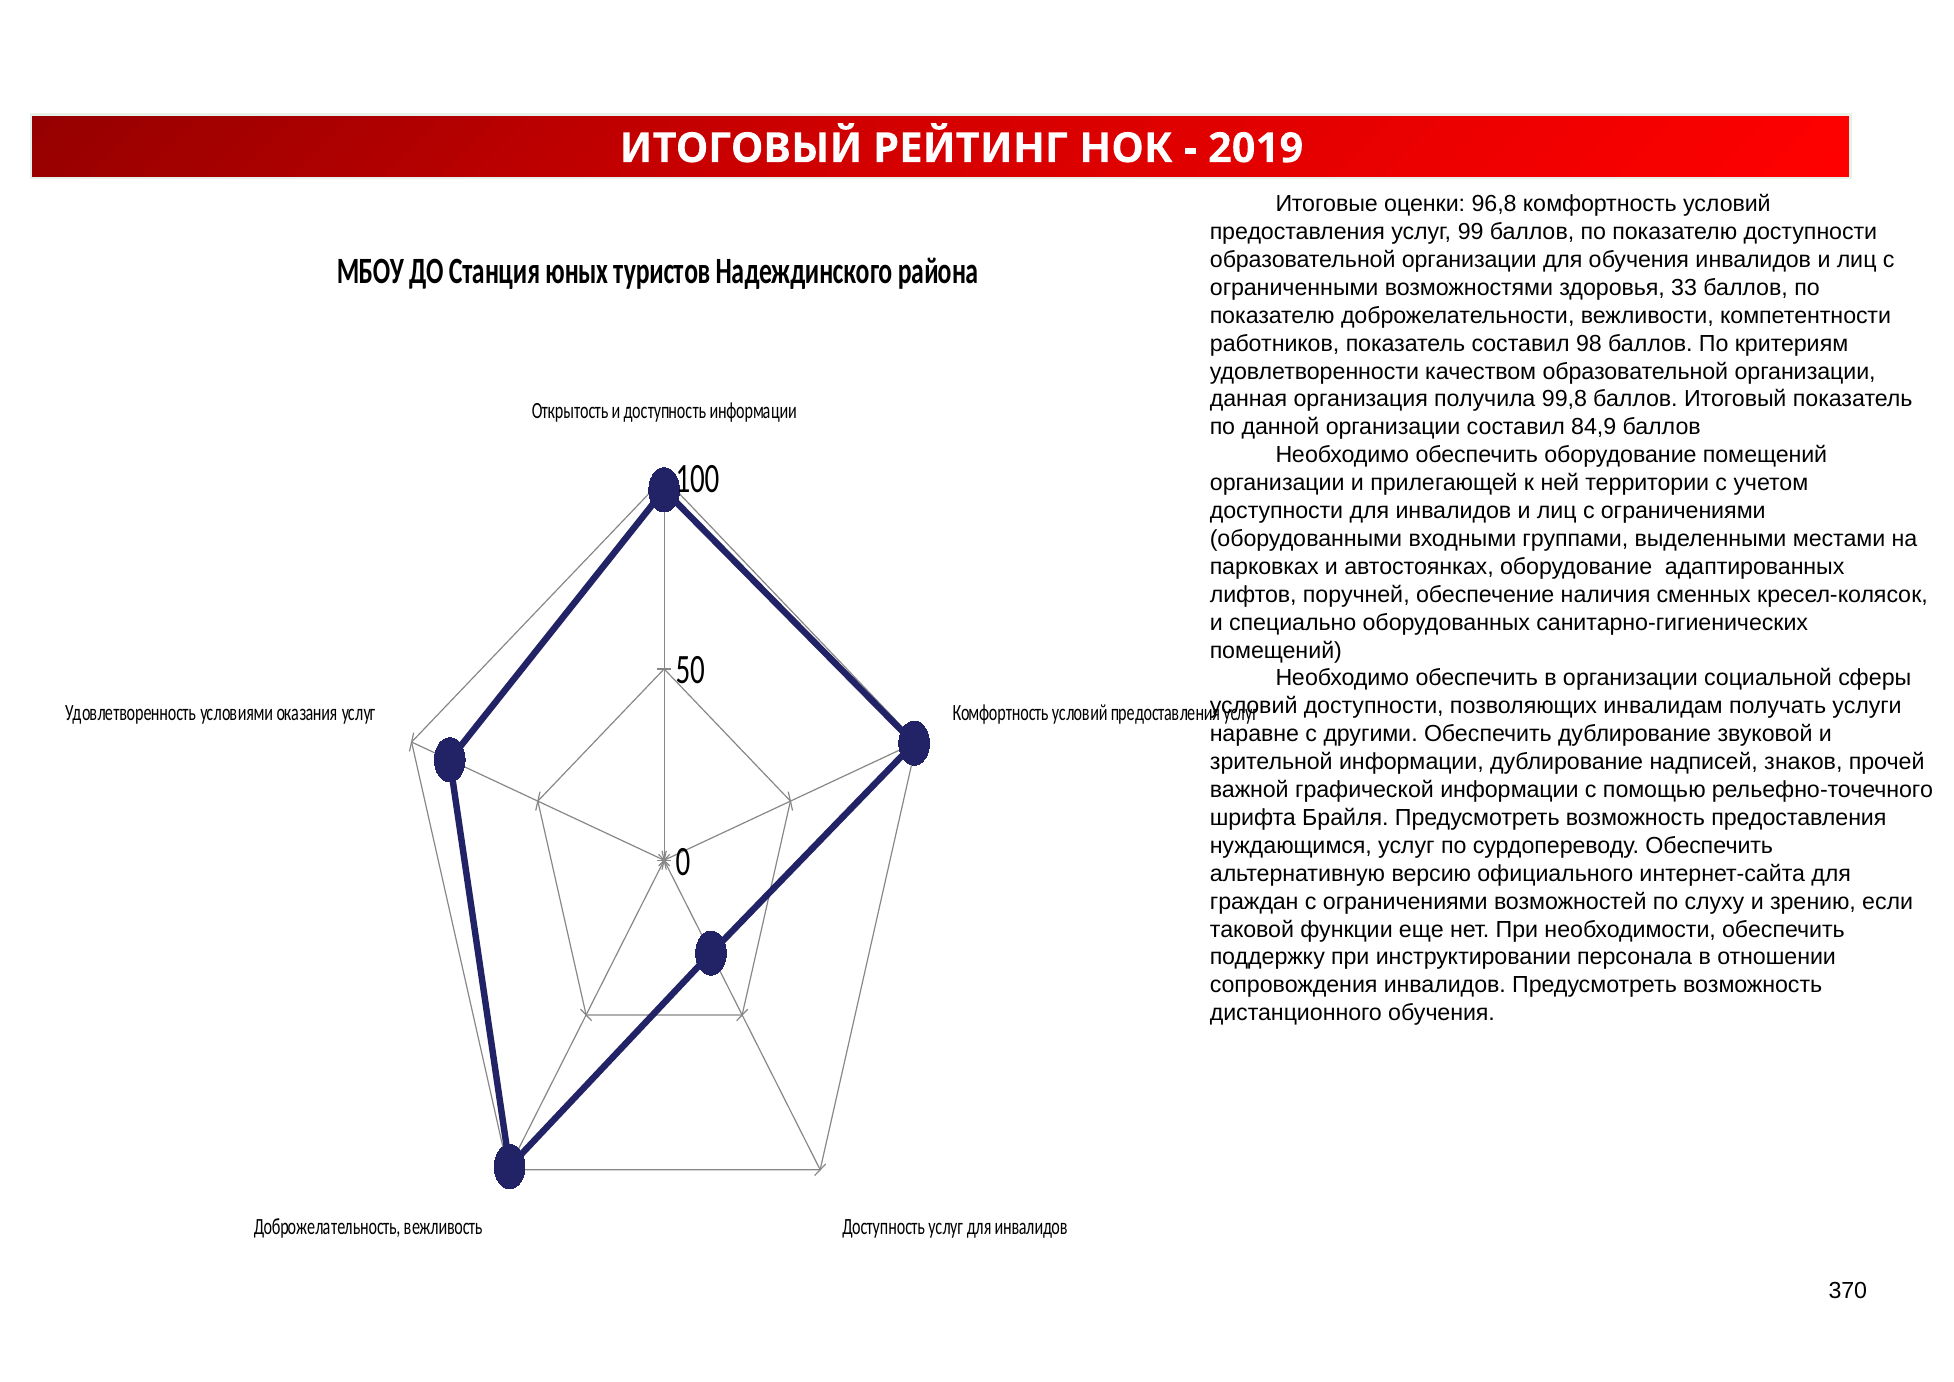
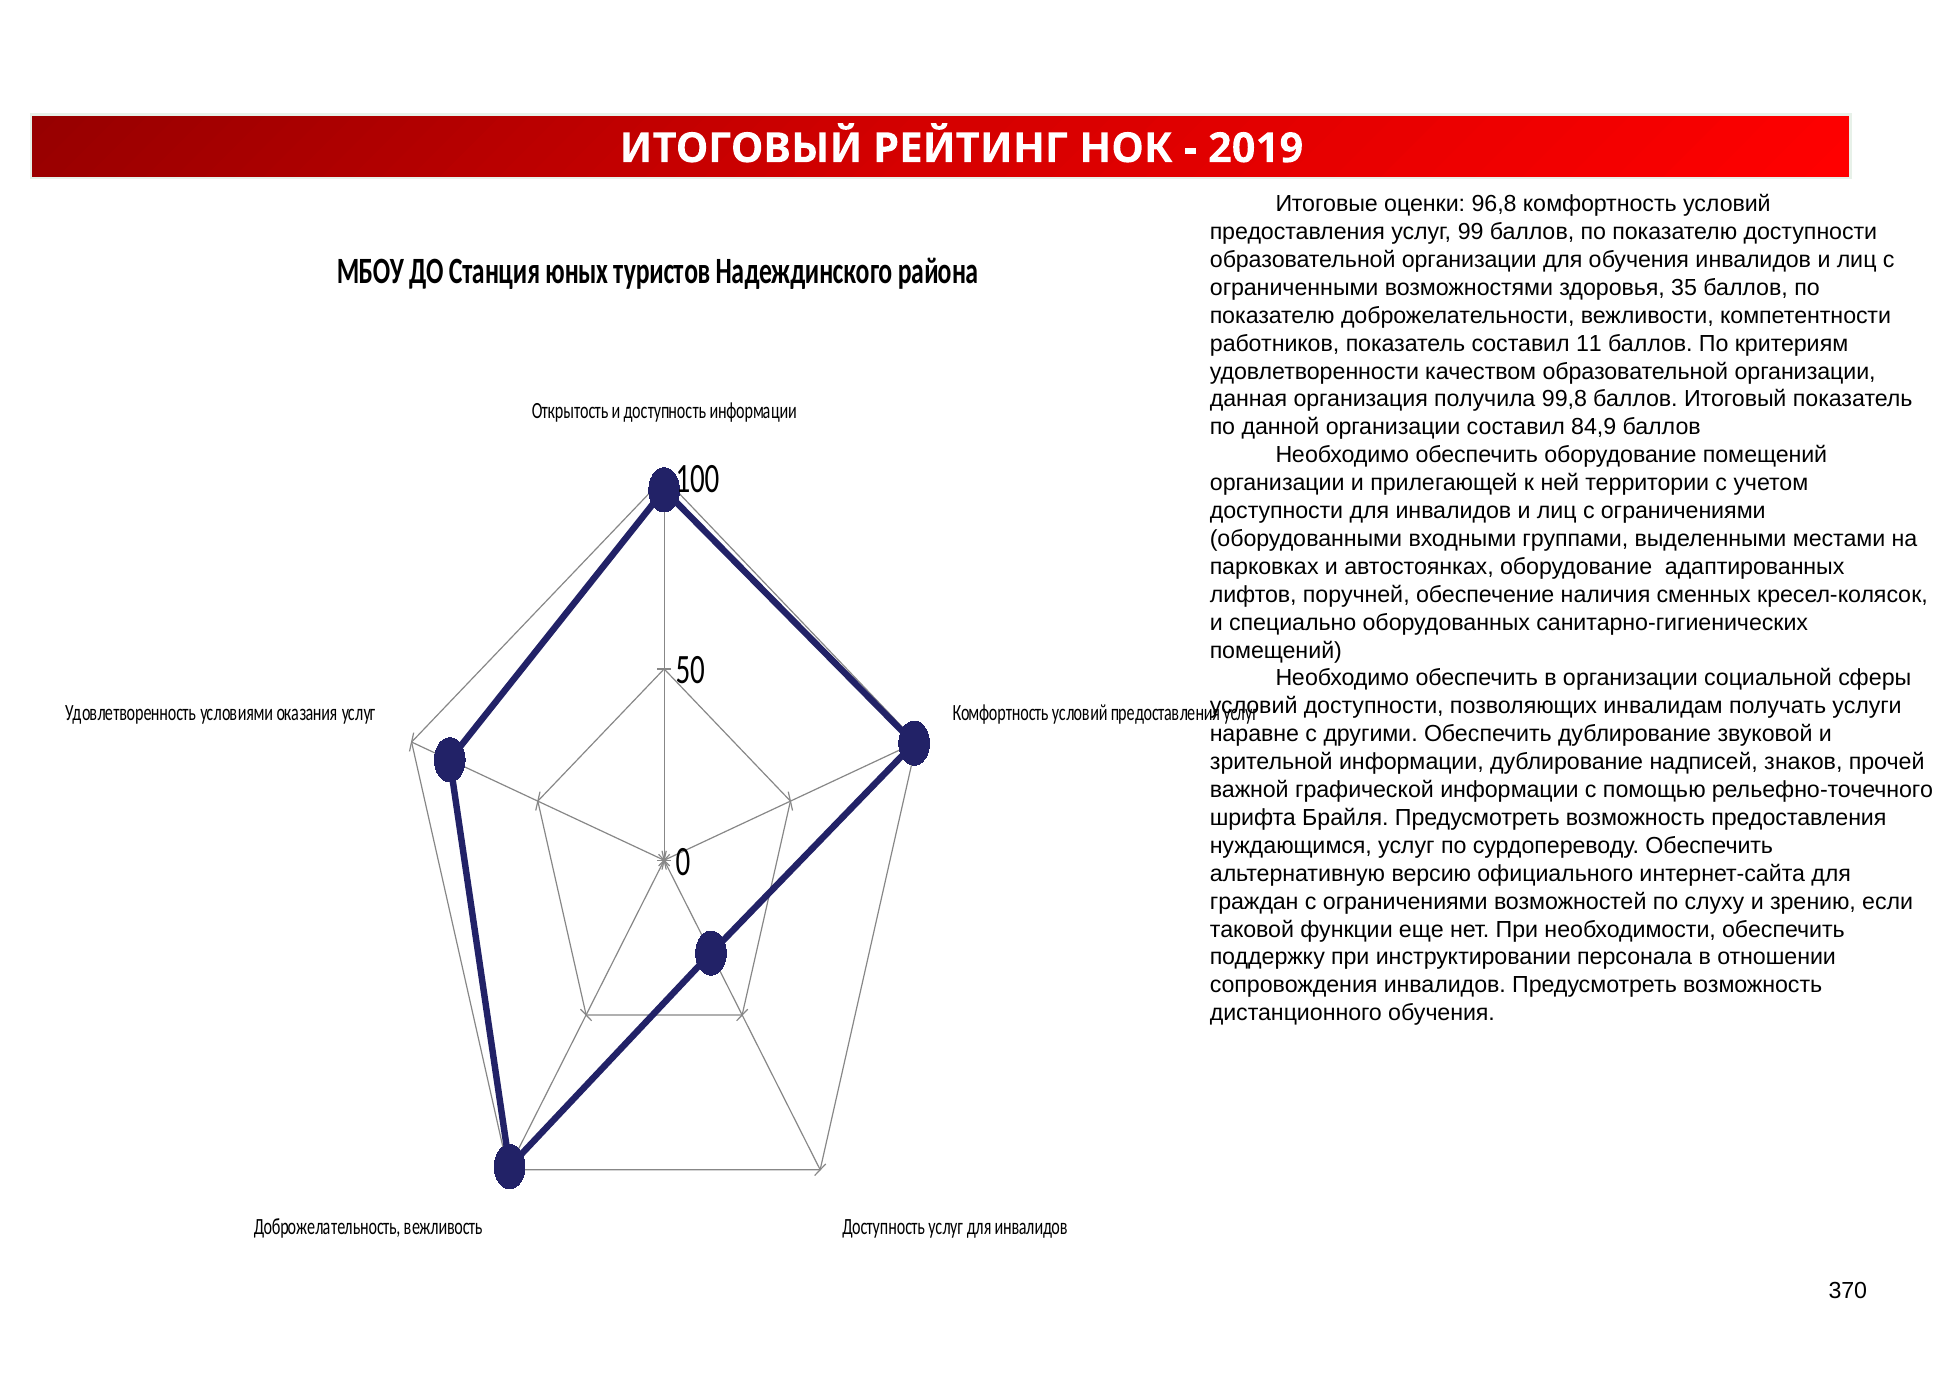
33: 33 -> 35
98: 98 -> 11
